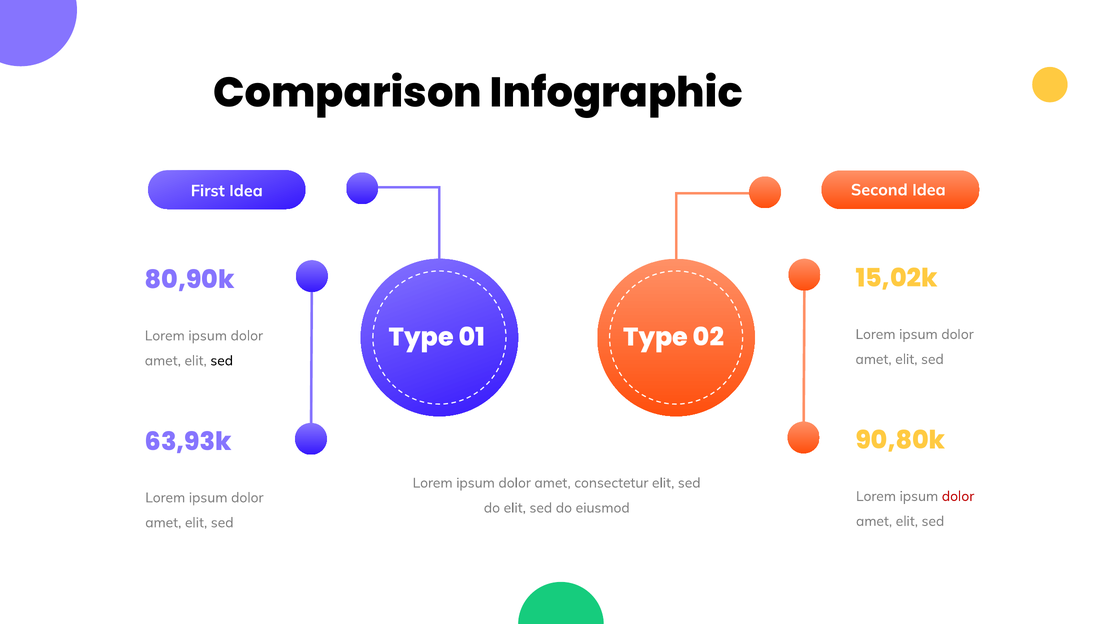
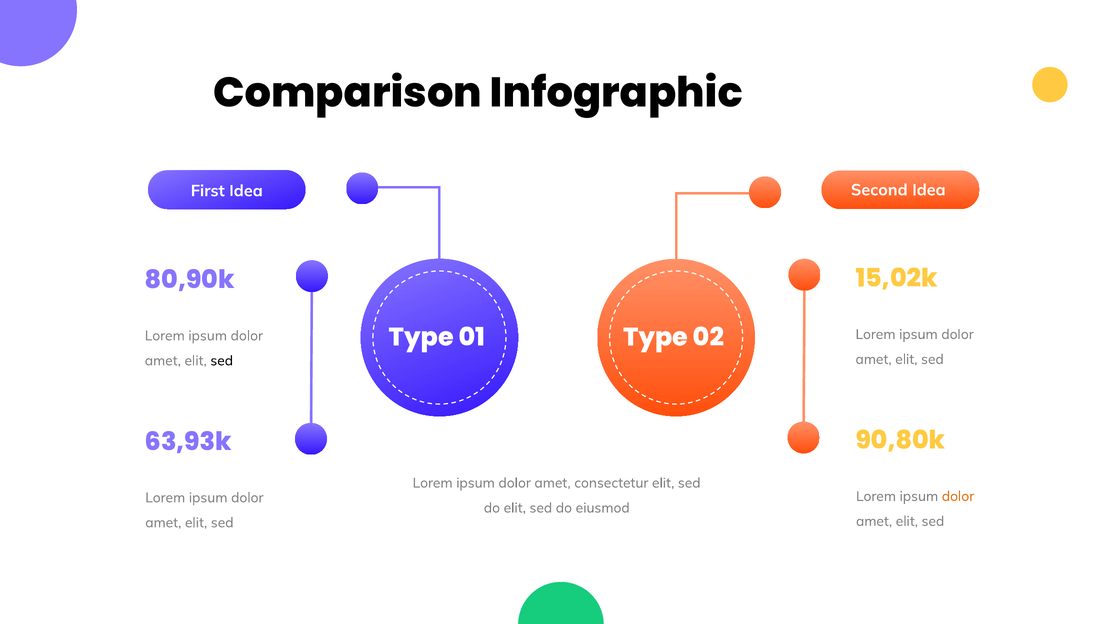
dolor at (958, 496) colour: red -> orange
